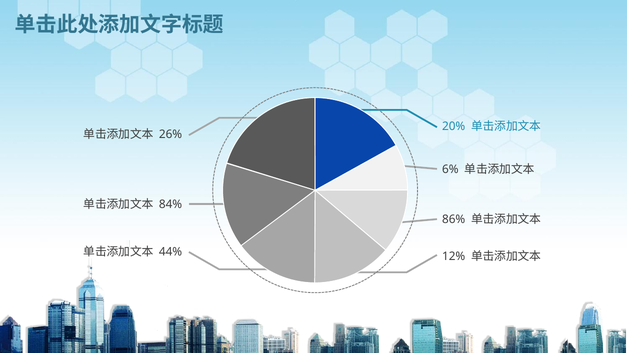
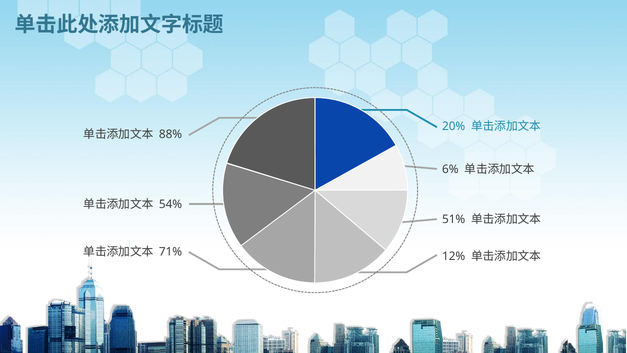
26%: 26% -> 88%
84%: 84% -> 54%
86%: 86% -> 51%
44%: 44% -> 71%
